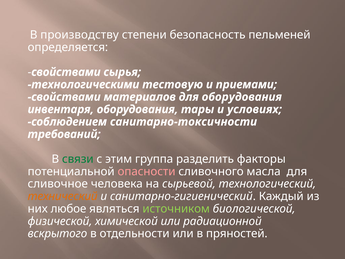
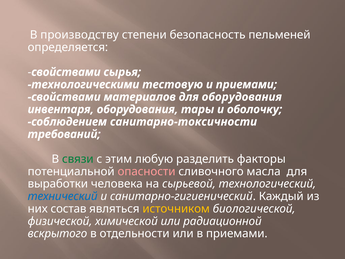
условиях: условиях -> оболочку
группа: группа -> любую
сливочное: сливочное -> выработки
технический colour: orange -> blue
любое: любое -> состав
источником colour: light green -> yellow
в пряностей: пряностей -> приемами
